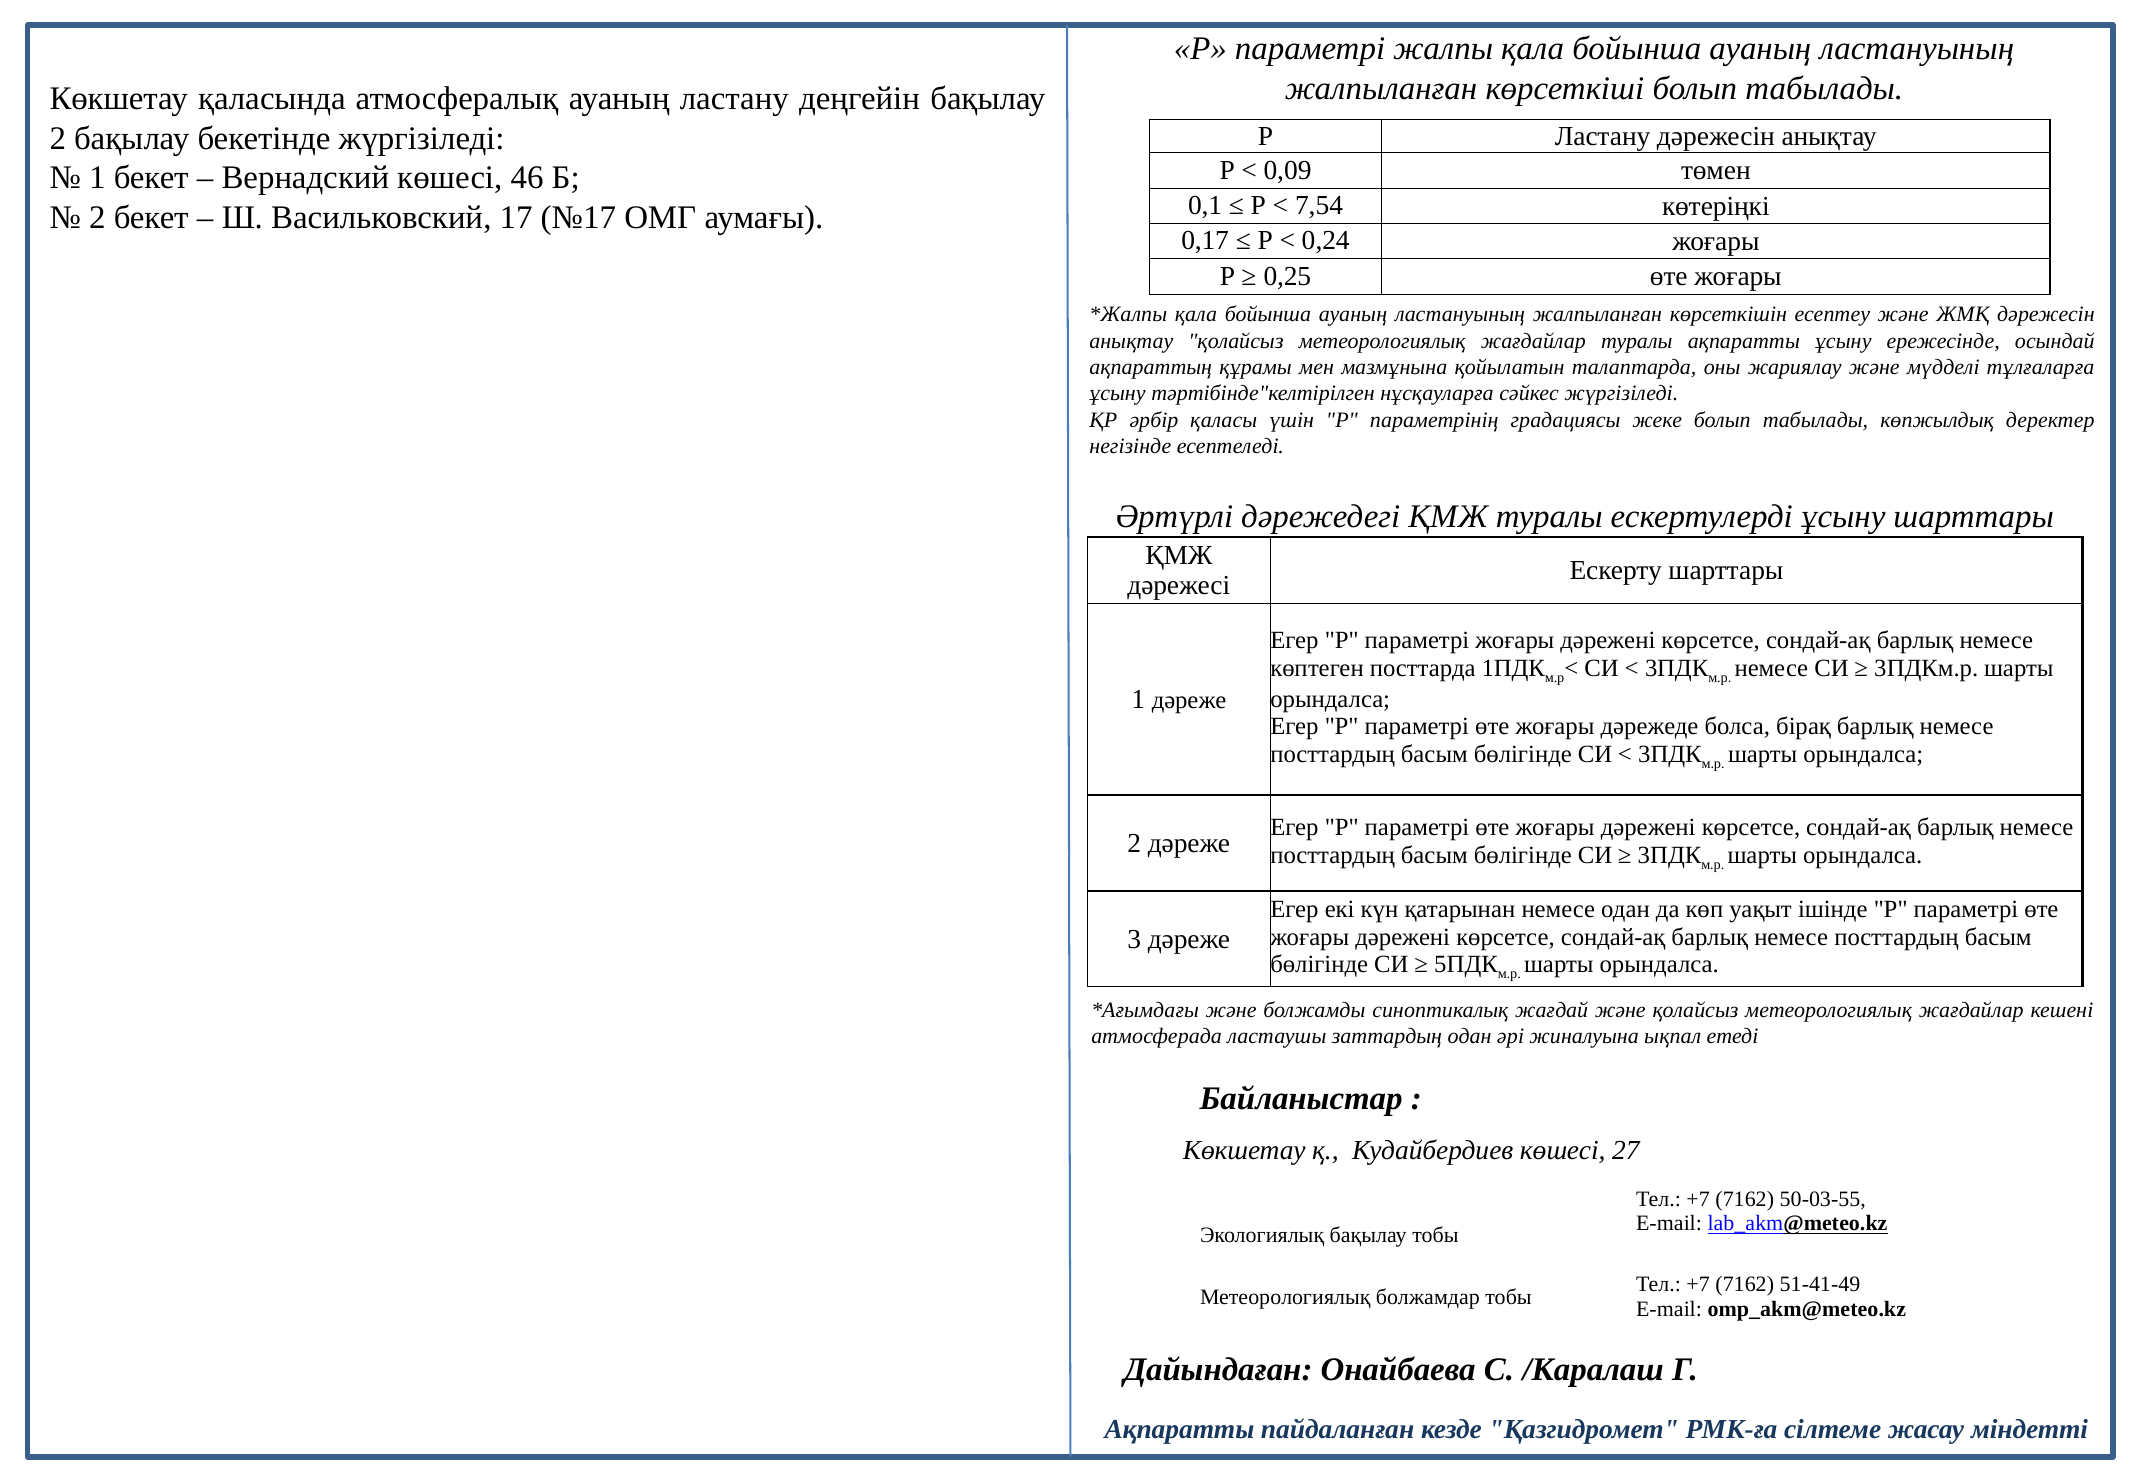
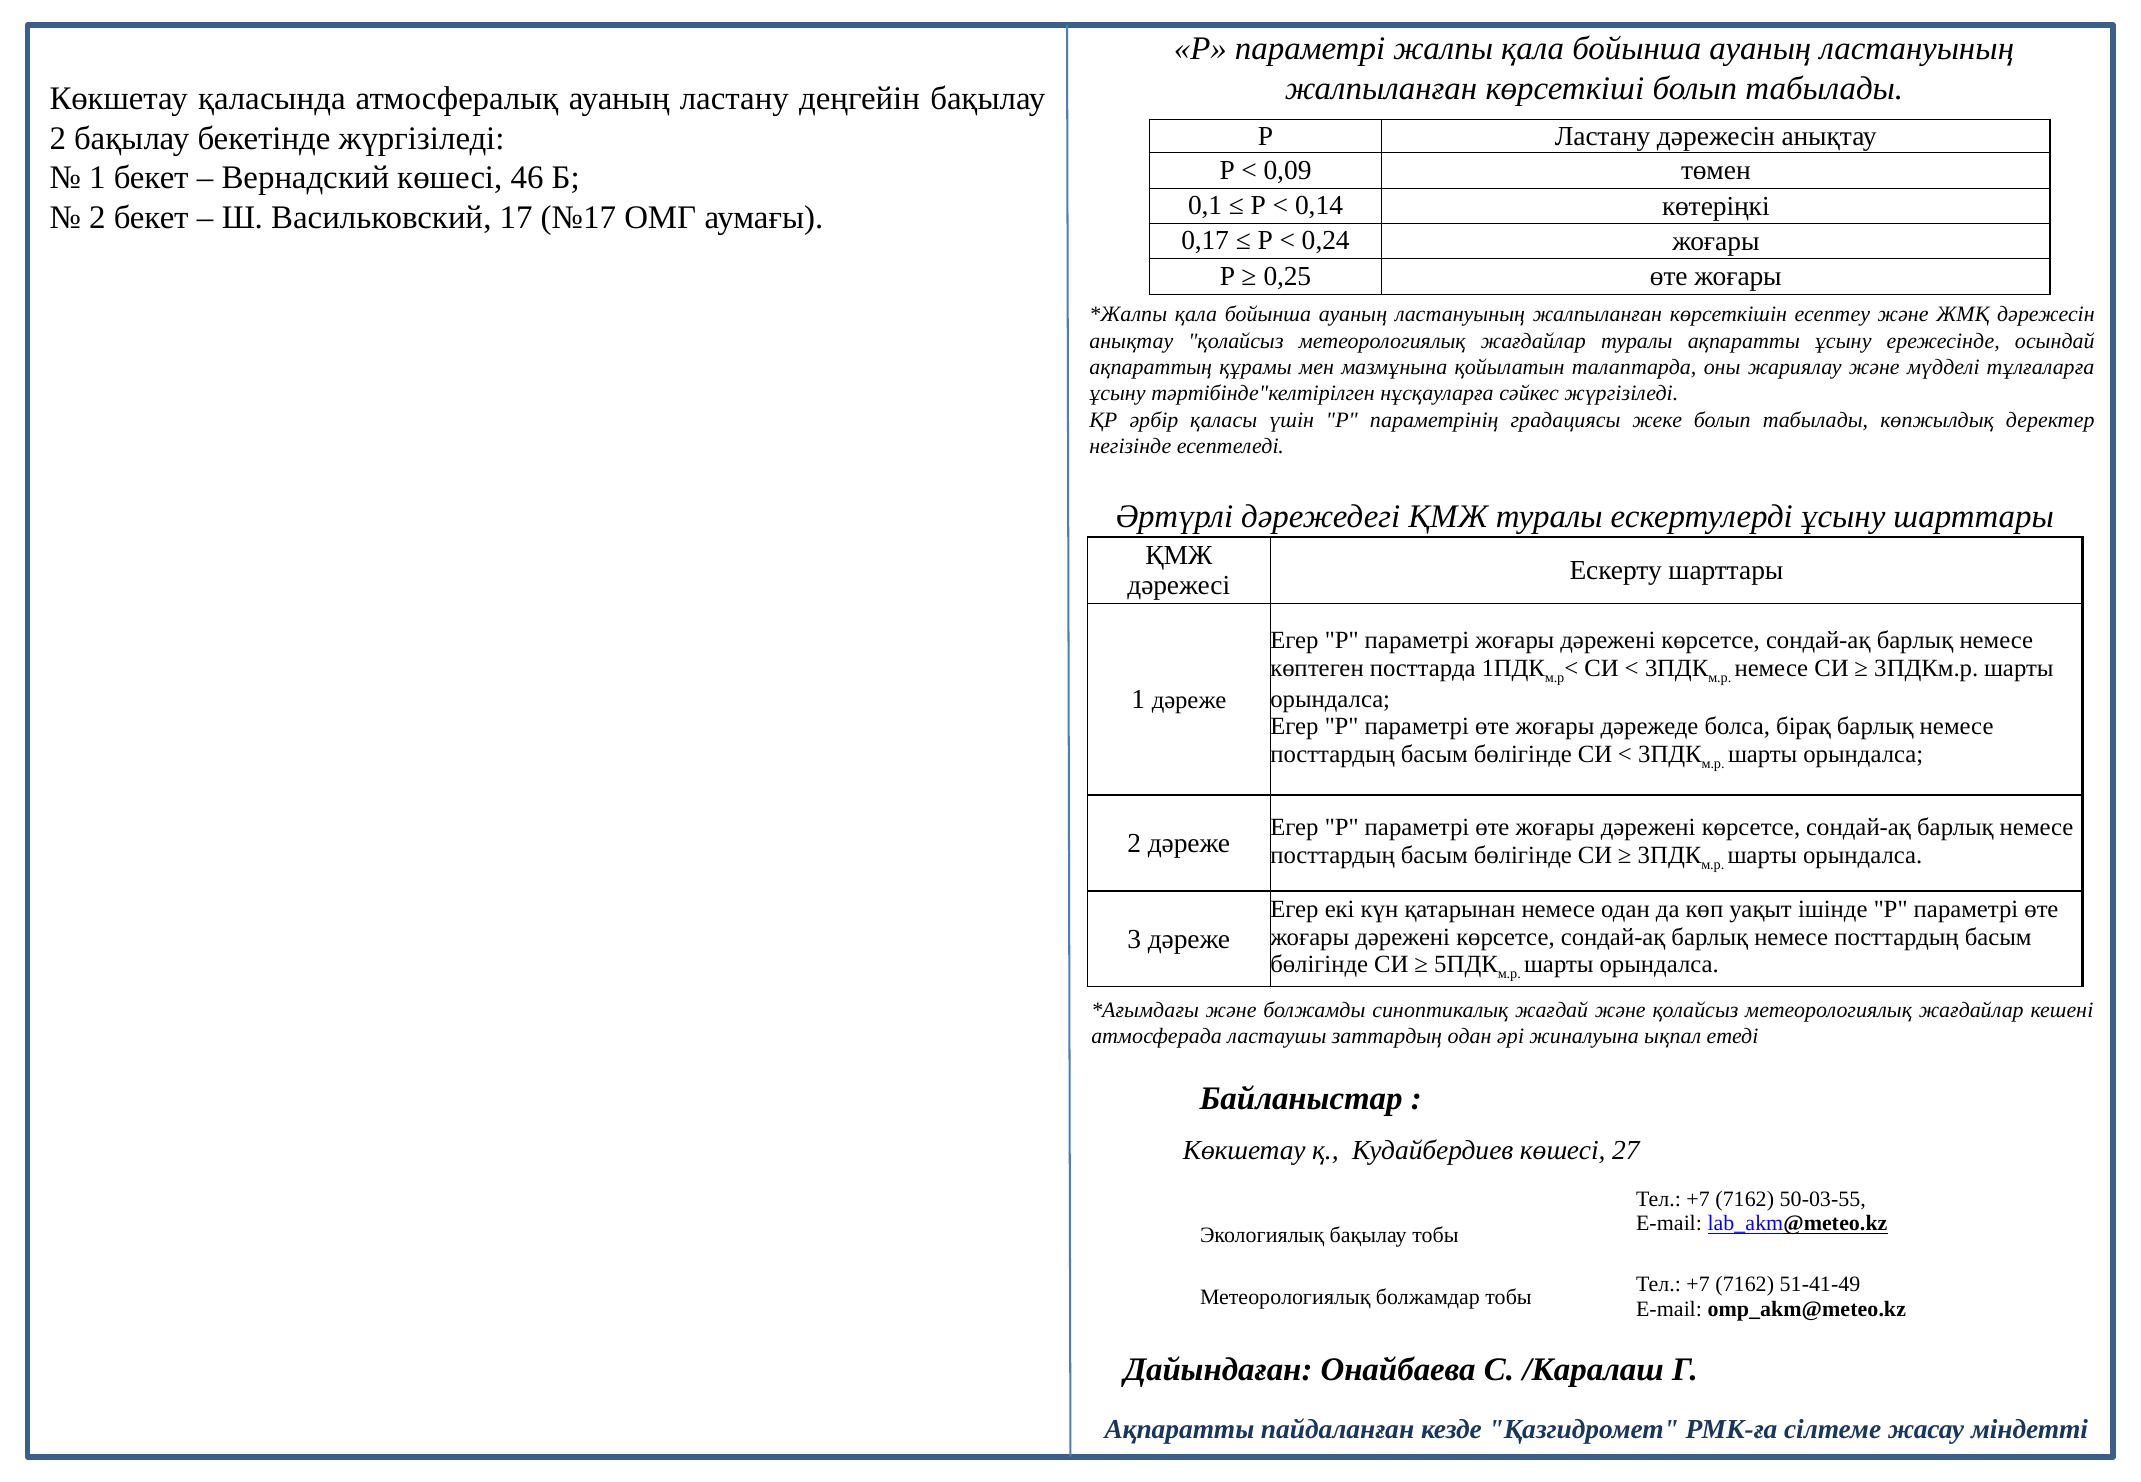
7,54: 7,54 -> 0,14
